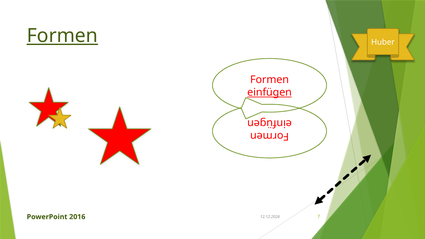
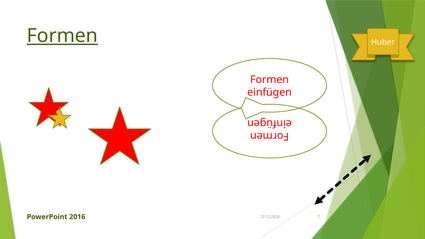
einfügen underline: present -> none
